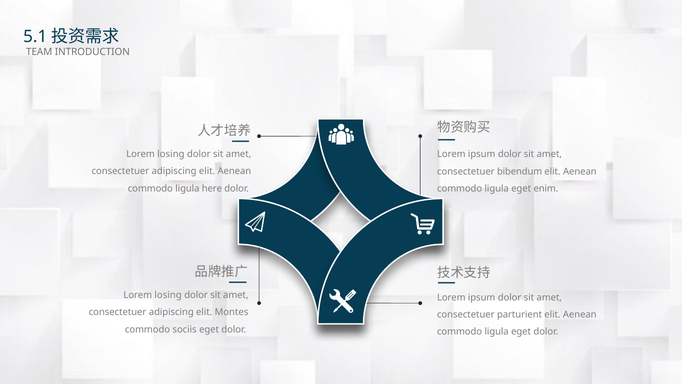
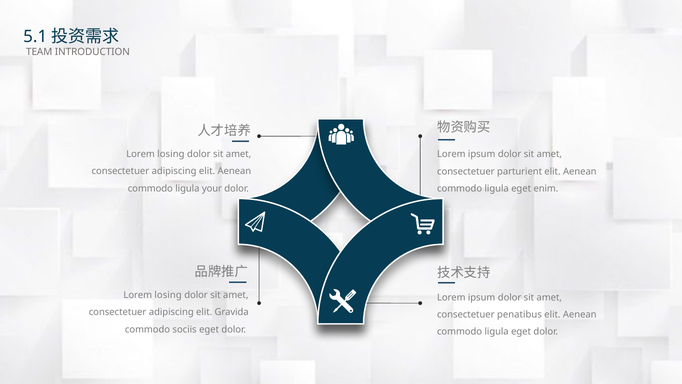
bibendum: bibendum -> parturient
here: here -> your
Montes: Montes -> Gravida
parturient: parturient -> penatibus
